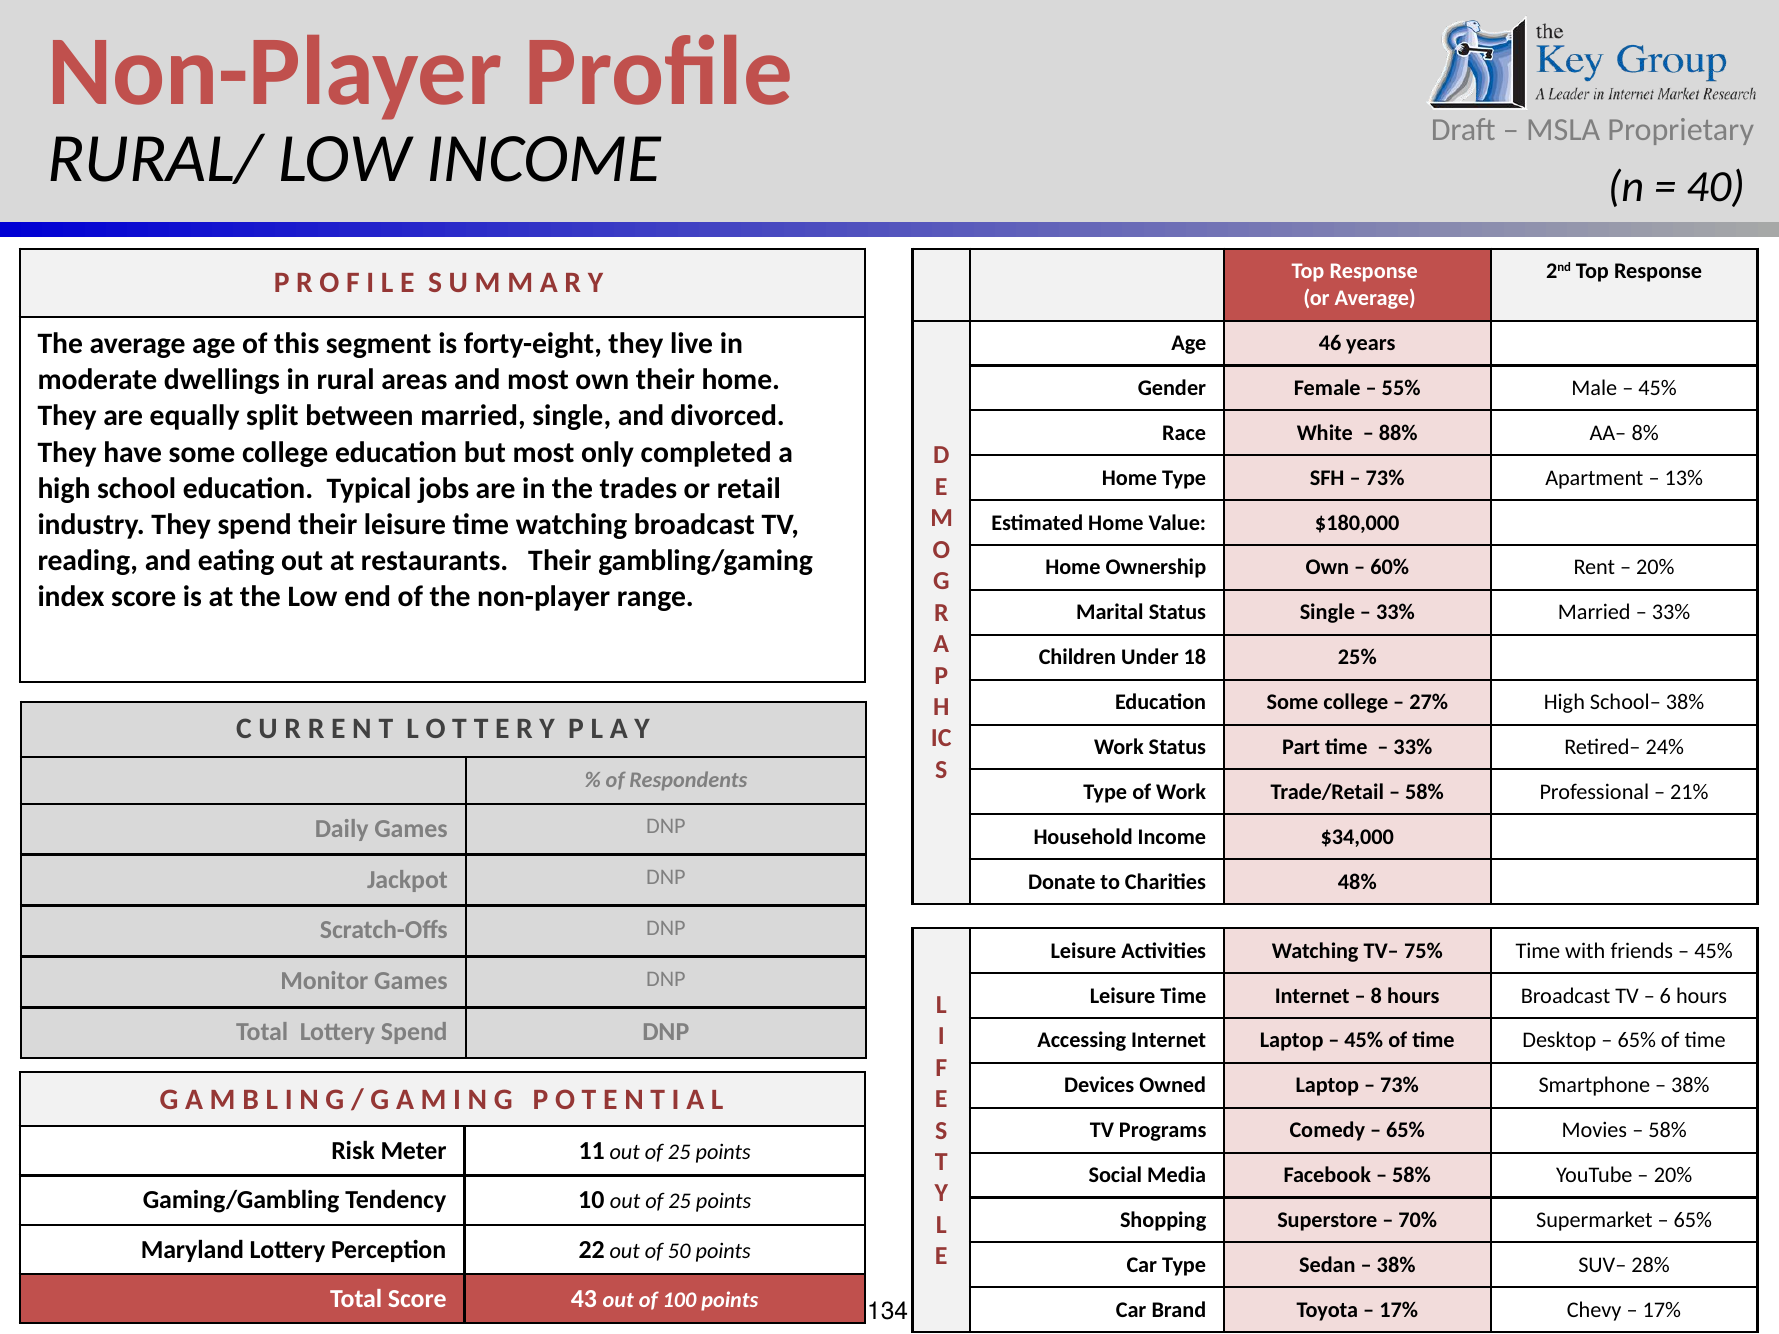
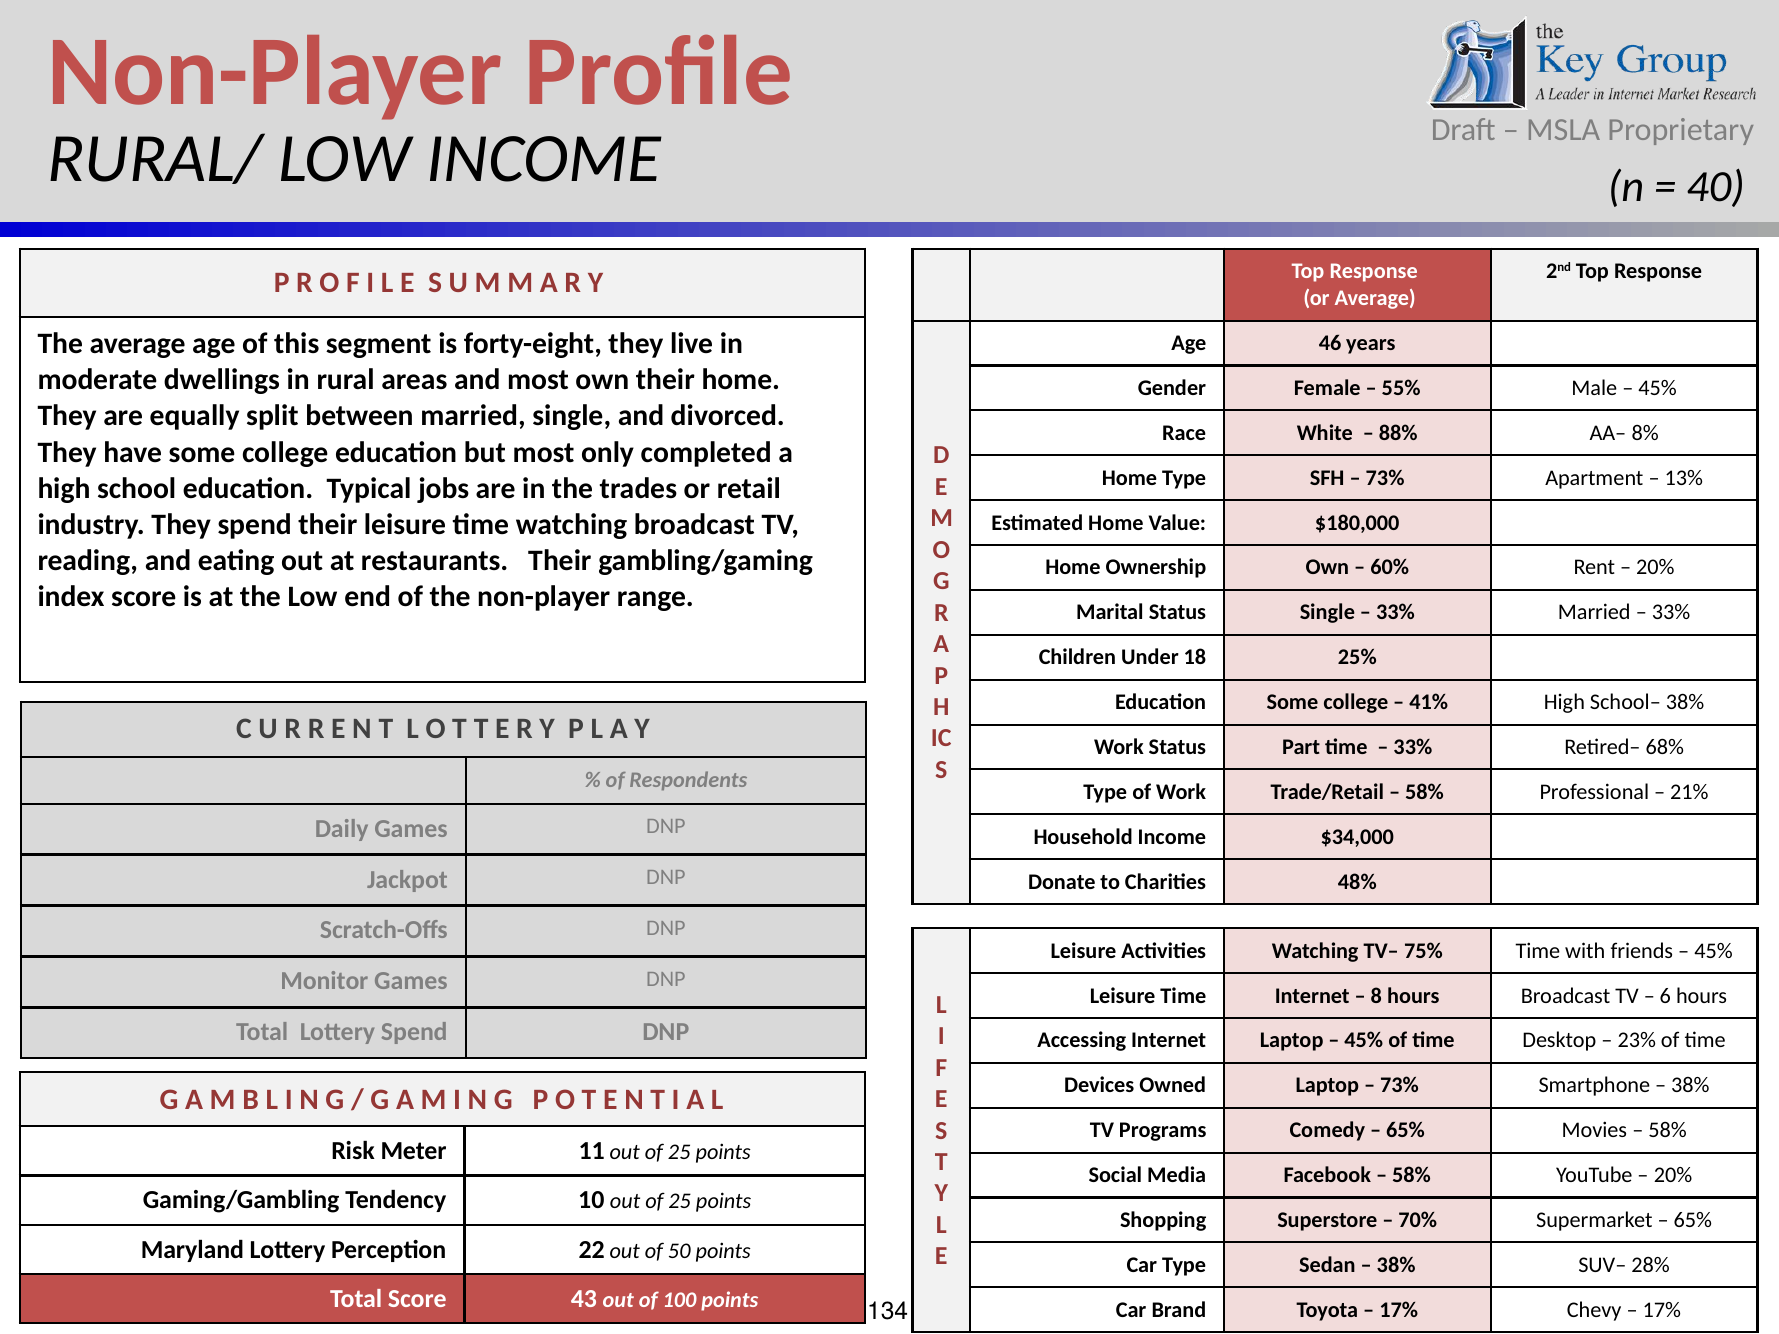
27%: 27% -> 41%
24%: 24% -> 68%
65% at (1637, 1041): 65% -> 23%
